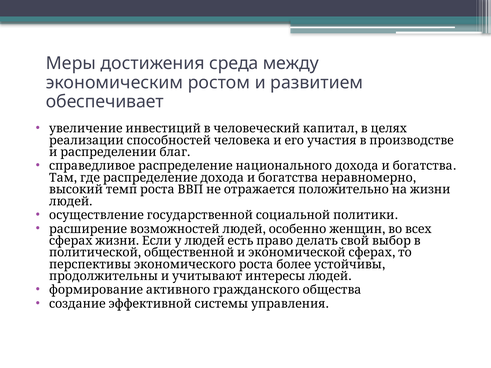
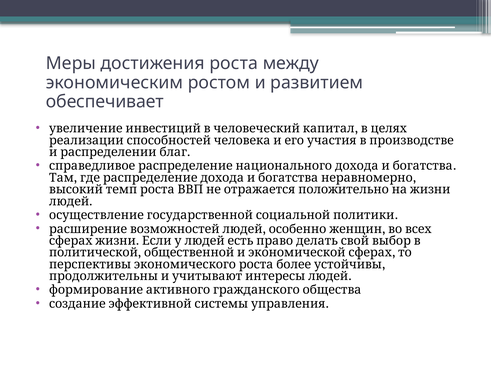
среда: среда -> роста
